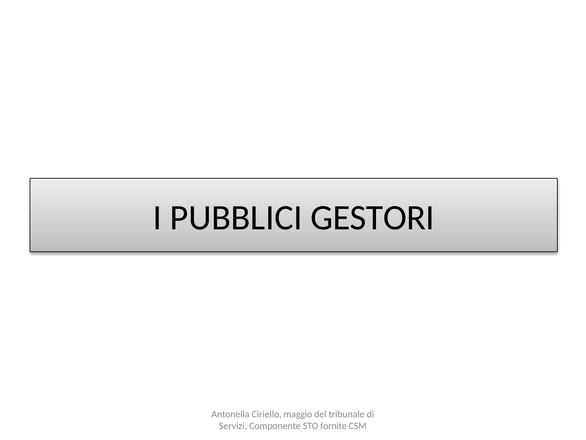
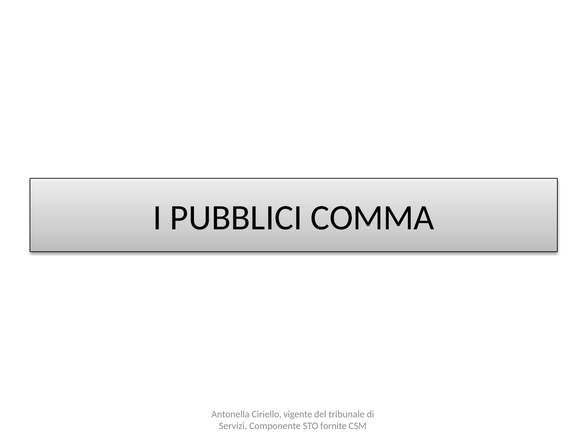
GESTORI: GESTORI -> COMMA
maggio: maggio -> vigente
